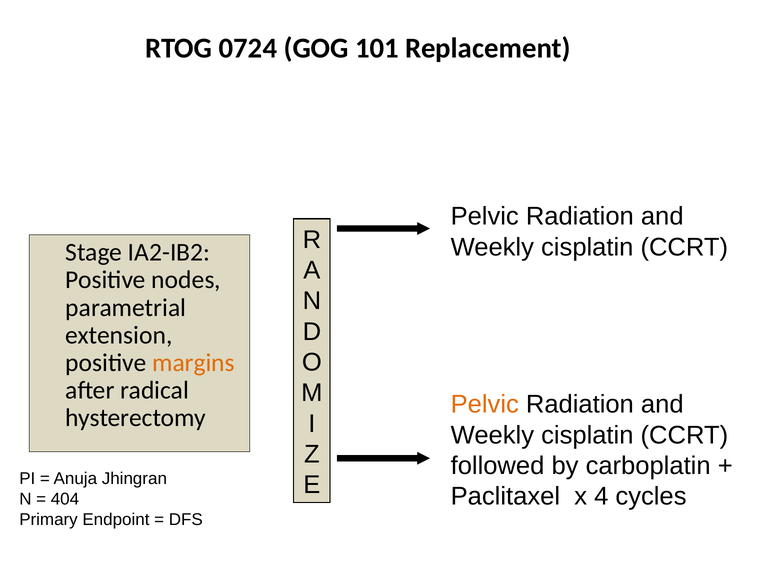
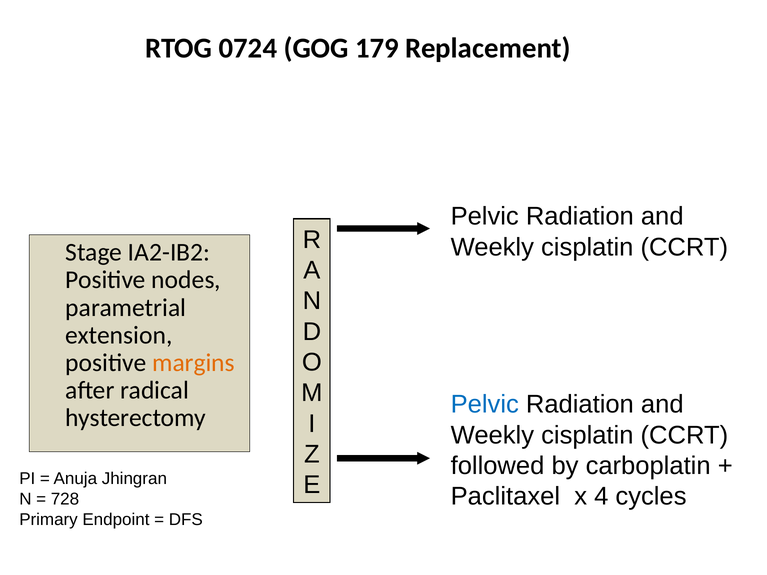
101: 101 -> 179
Pelvic at (485, 405) colour: orange -> blue
404: 404 -> 728
